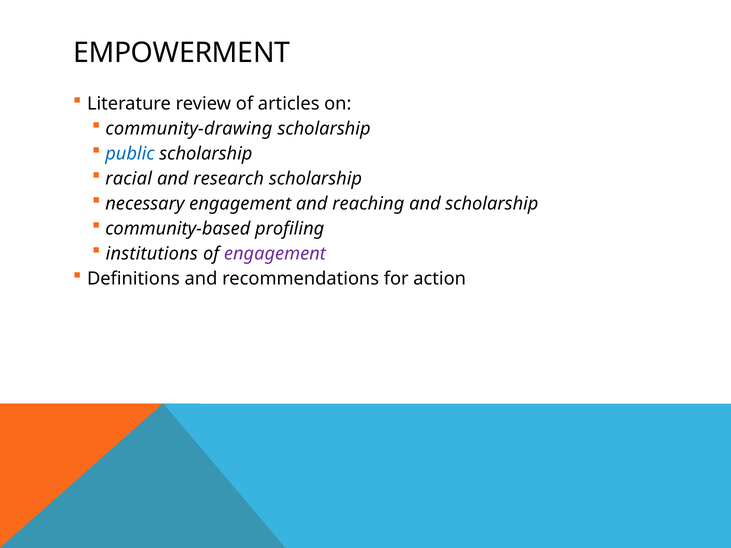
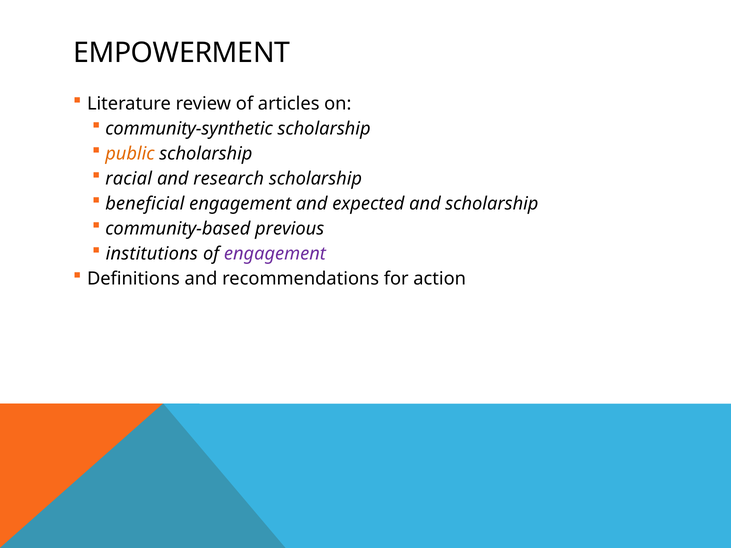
community-drawing: community-drawing -> community-synthetic
public colour: blue -> orange
necessary: necessary -> beneficial
reaching: reaching -> expected
profiling: profiling -> previous
